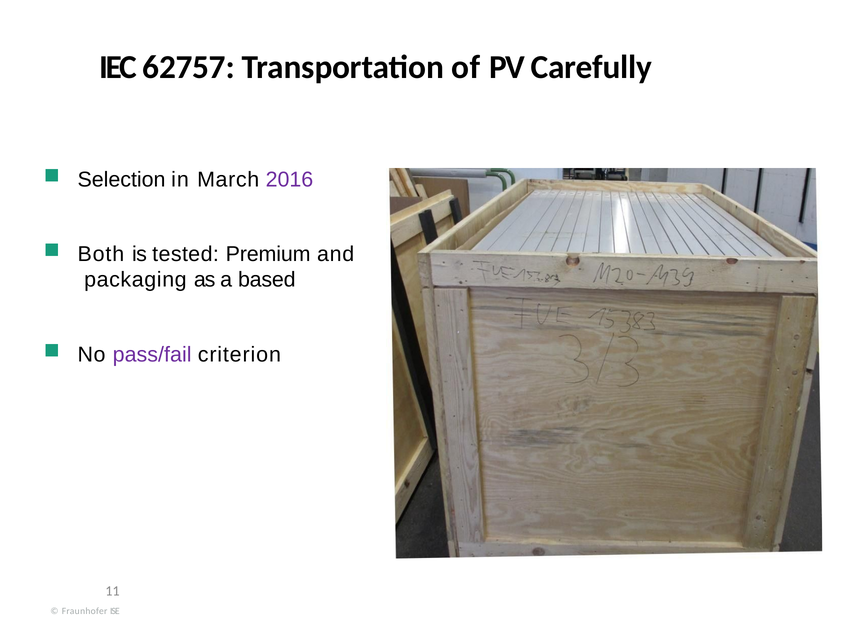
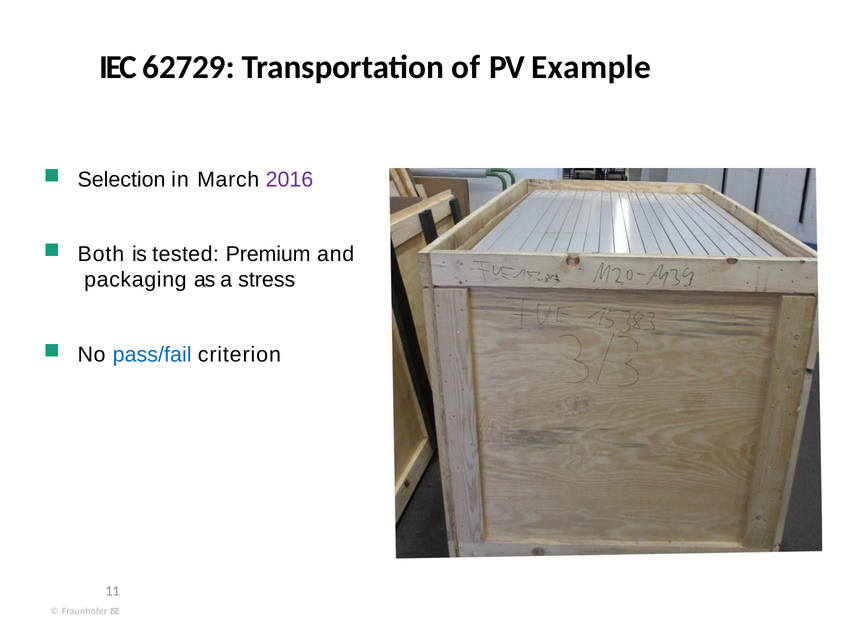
62757: 62757 -> 62729
Carefully: Carefully -> Example
based: based -> stress
pass/fail colour: purple -> blue
